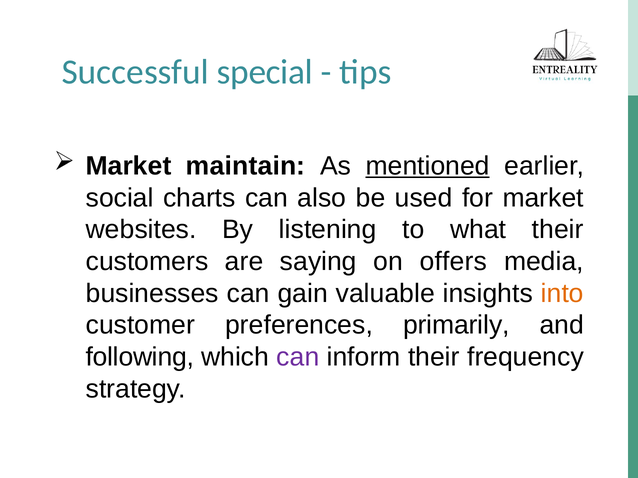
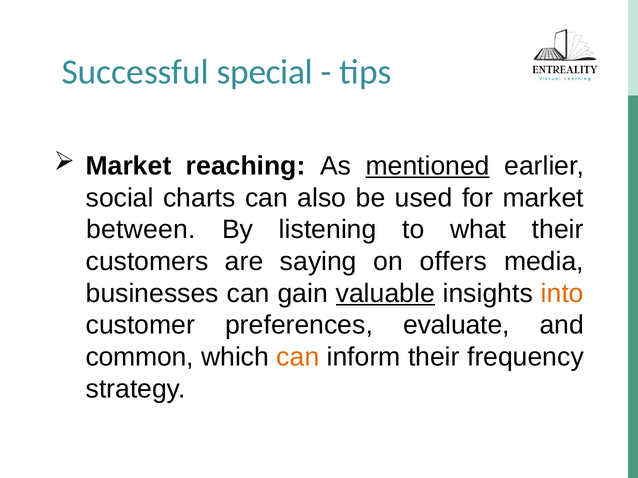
maintain: maintain -> reaching
websites: websites -> between
valuable underline: none -> present
primarily: primarily -> evaluate
following: following -> common
can at (298, 357) colour: purple -> orange
